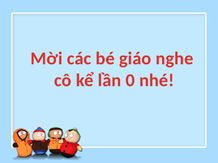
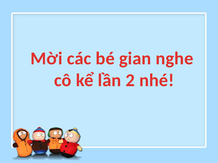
giáo: giáo -> gian
0: 0 -> 2
